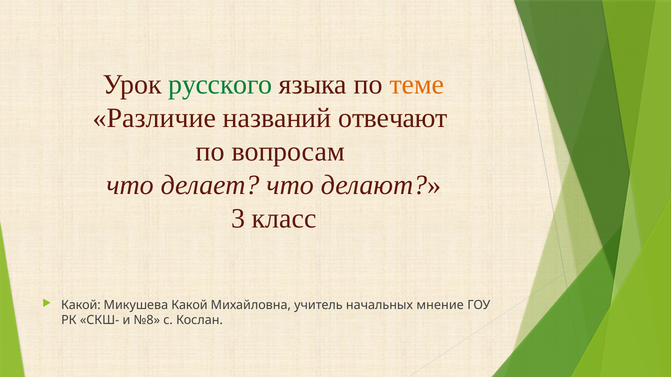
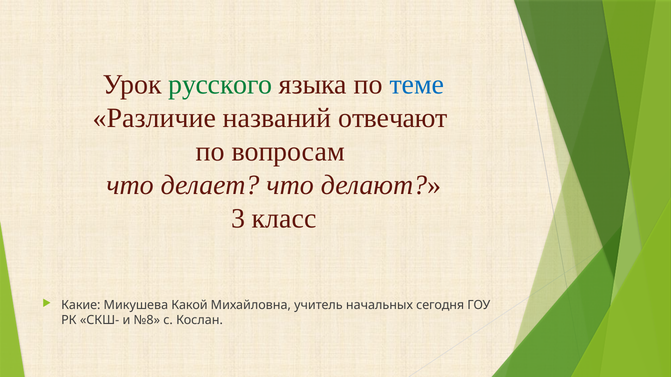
теме colour: orange -> blue
Какой at (81, 306): Какой -> Какие
мнение: мнение -> сегодня
